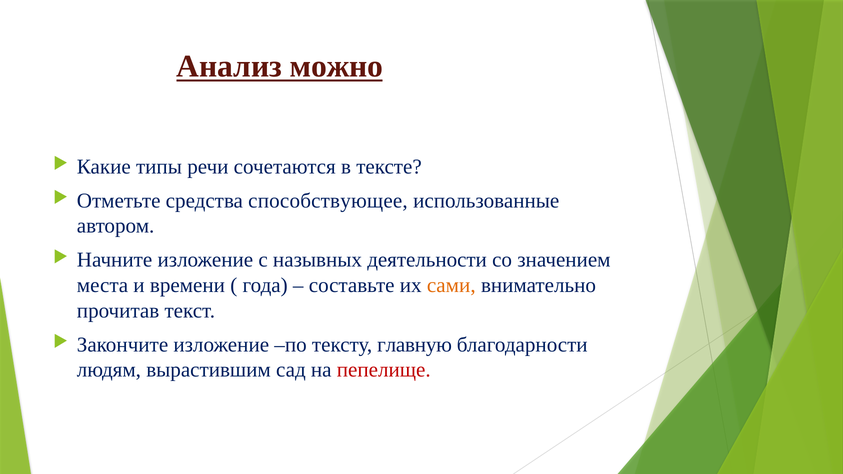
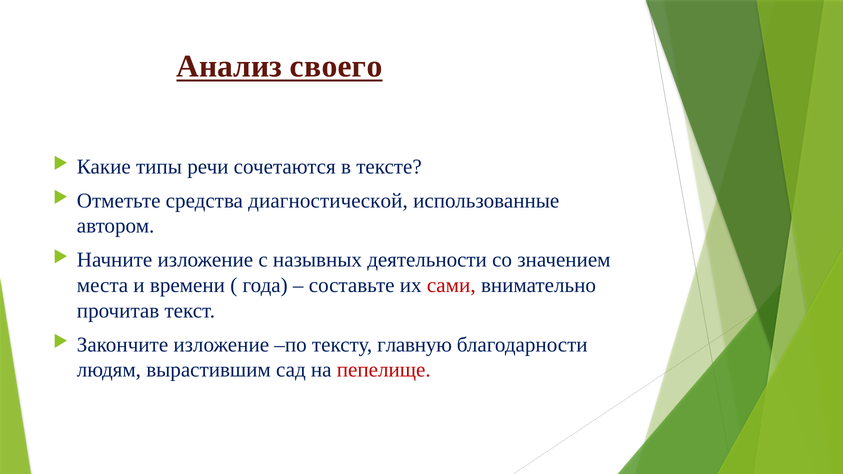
можно: можно -> своего
способствующее: способствующее -> диагностической
сами colour: orange -> red
